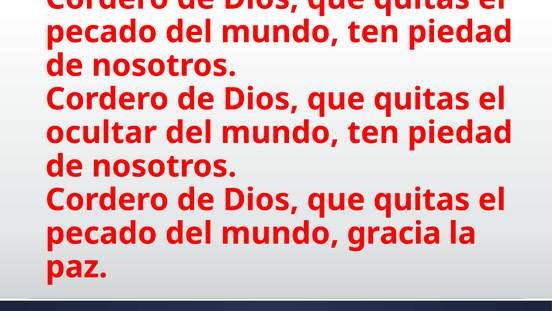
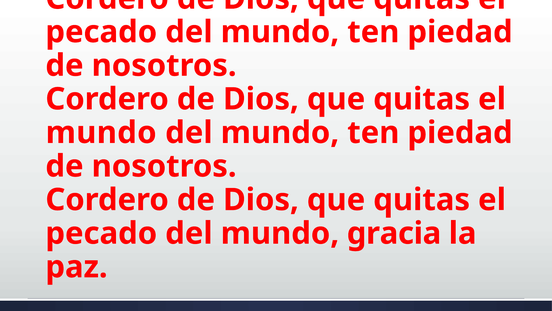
ocultar at (101, 133): ocultar -> mundo
